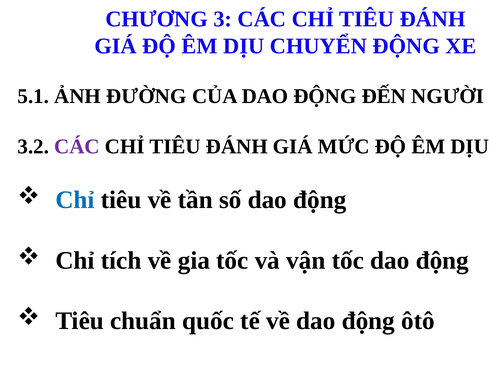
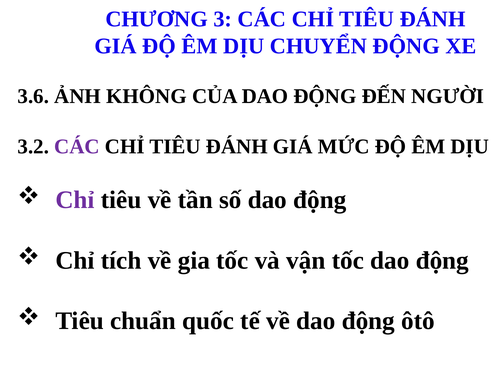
5.1: 5.1 -> 3.6
ĐƯỜNG: ĐƯỜNG -> KHÔNG
Chỉ at (75, 200) colour: blue -> purple
